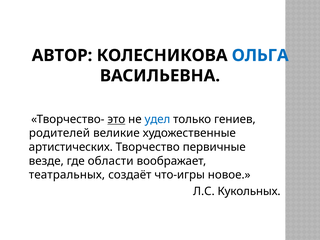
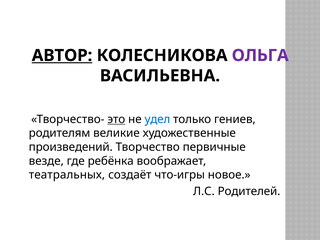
АВТОР underline: none -> present
ОЛЬГА colour: blue -> purple
родителей: родителей -> родителям
артистических: артистических -> произведений
области: области -> ребёнка
Кукольных: Кукольных -> Родителей
